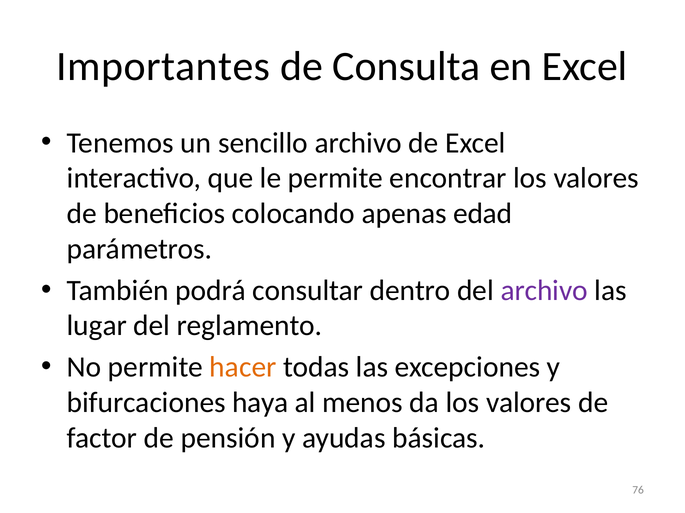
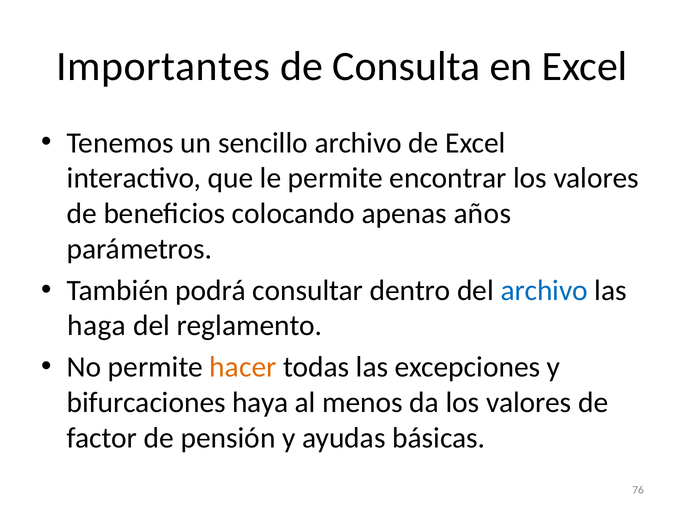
edad: edad -> años
archivo at (544, 291) colour: purple -> blue
lugar: lugar -> haga
